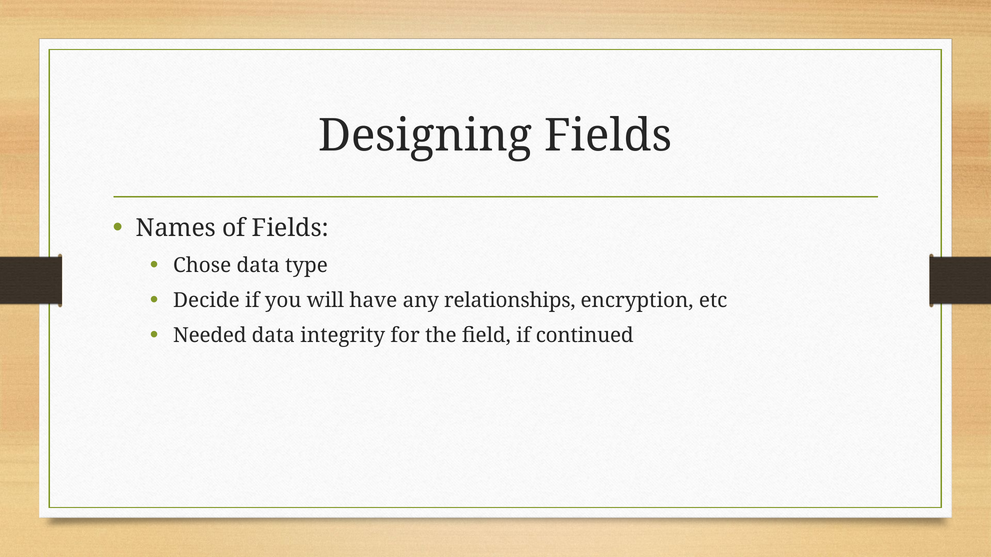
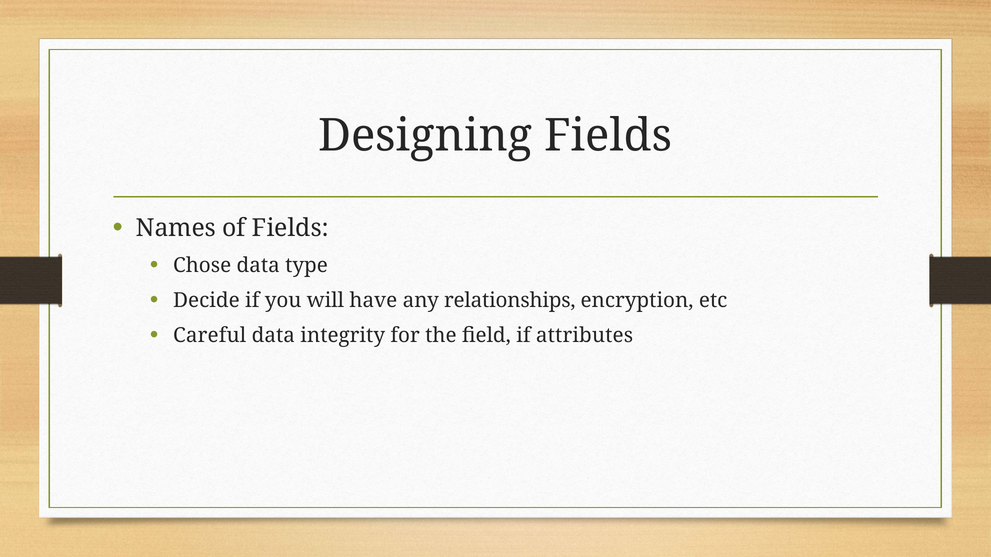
Needed: Needed -> Careful
continued: continued -> attributes
